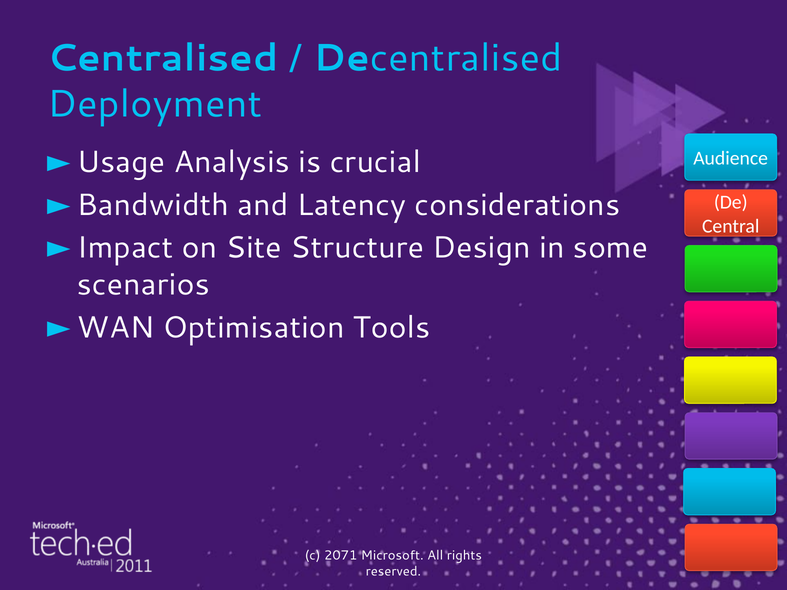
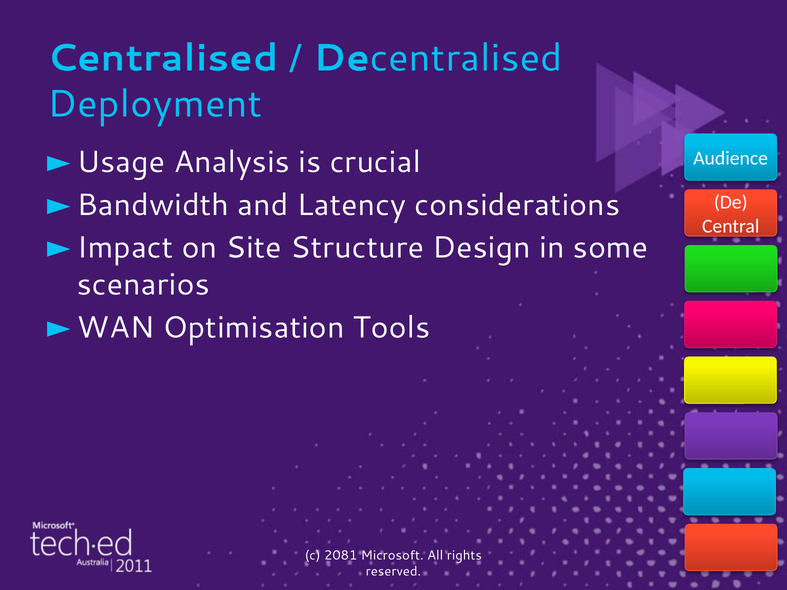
2071: 2071 -> 2081
